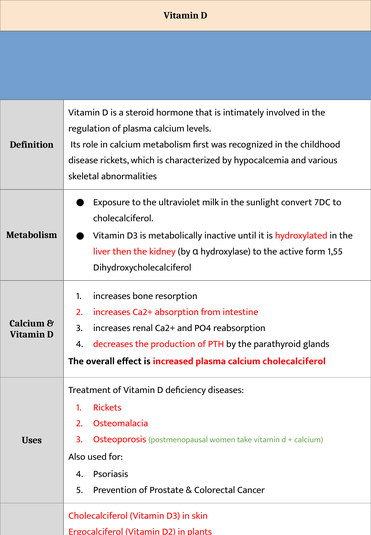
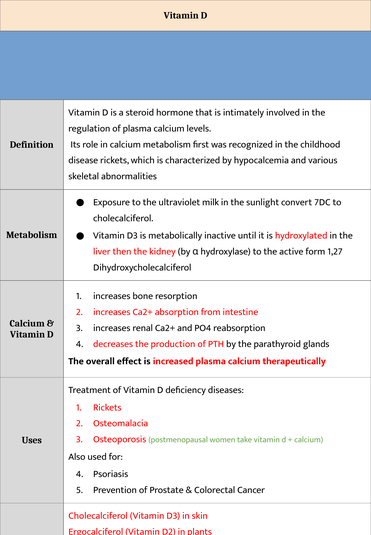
1,55: 1,55 -> 1,27
calcium cholecalciferol: cholecalciferol -> therapeutically
